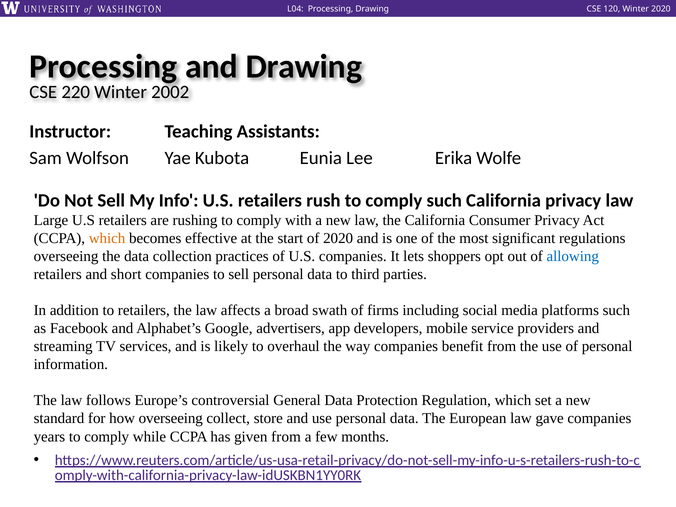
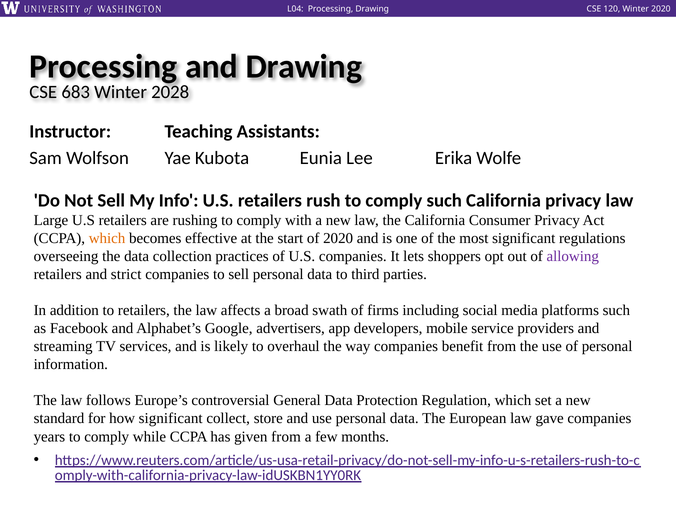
220: 220 -> 683
2002: 2002 -> 2028
allowing colour: blue -> purple
short: short -> strict
how overseeing: overseeing -> significant
